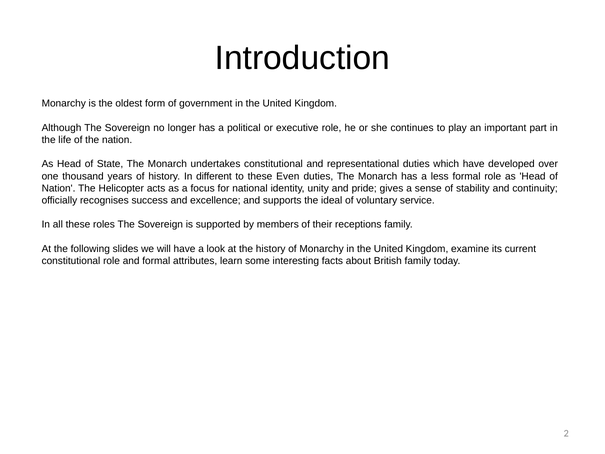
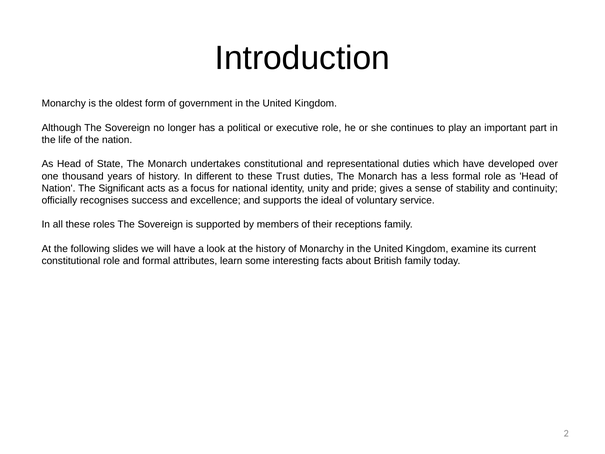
Even: Even -> Trust
Helicopter: Helicopter -> Significant
